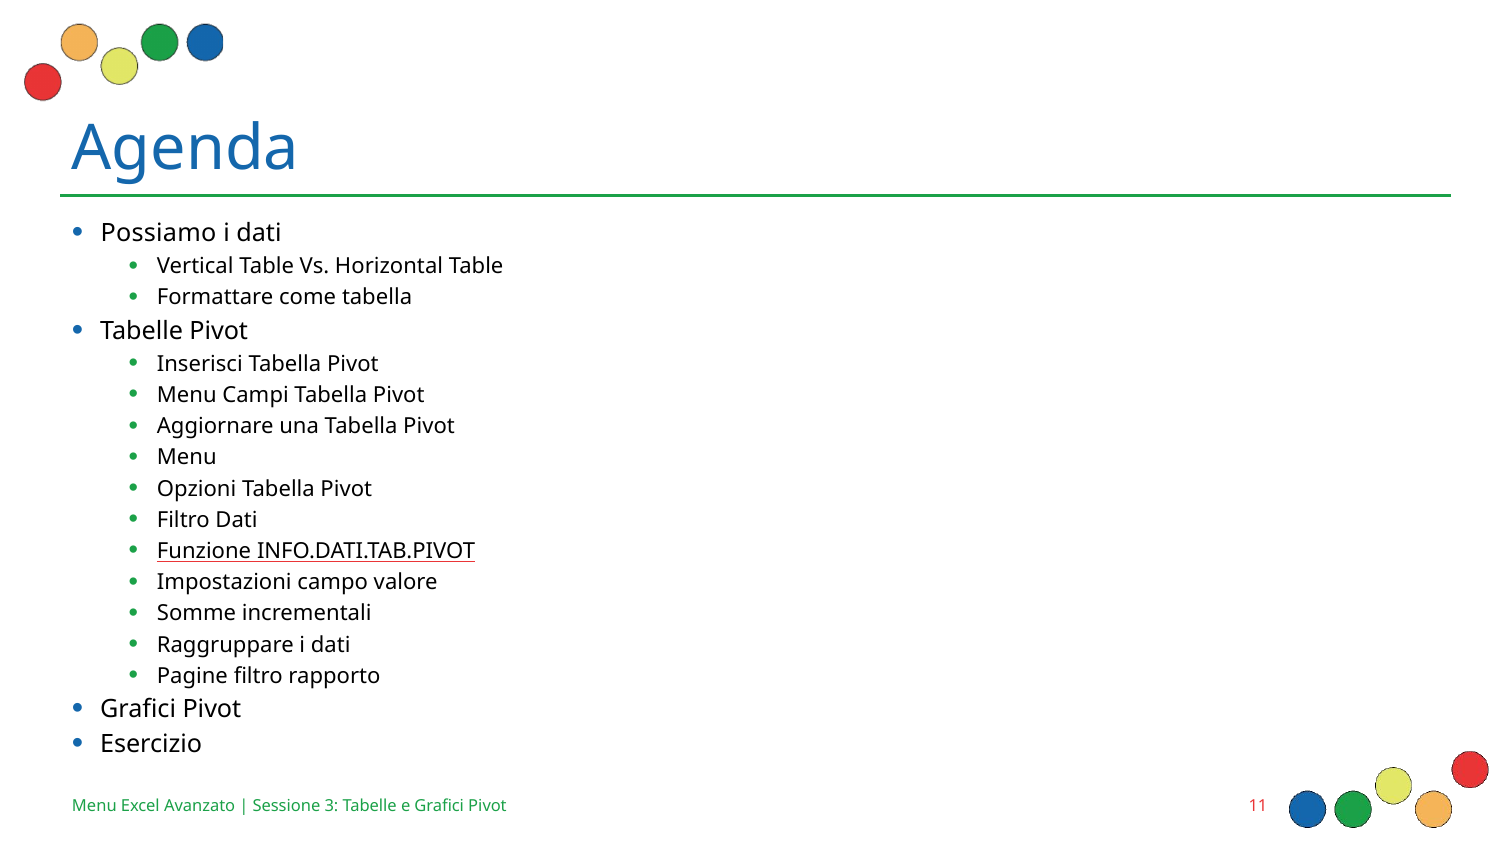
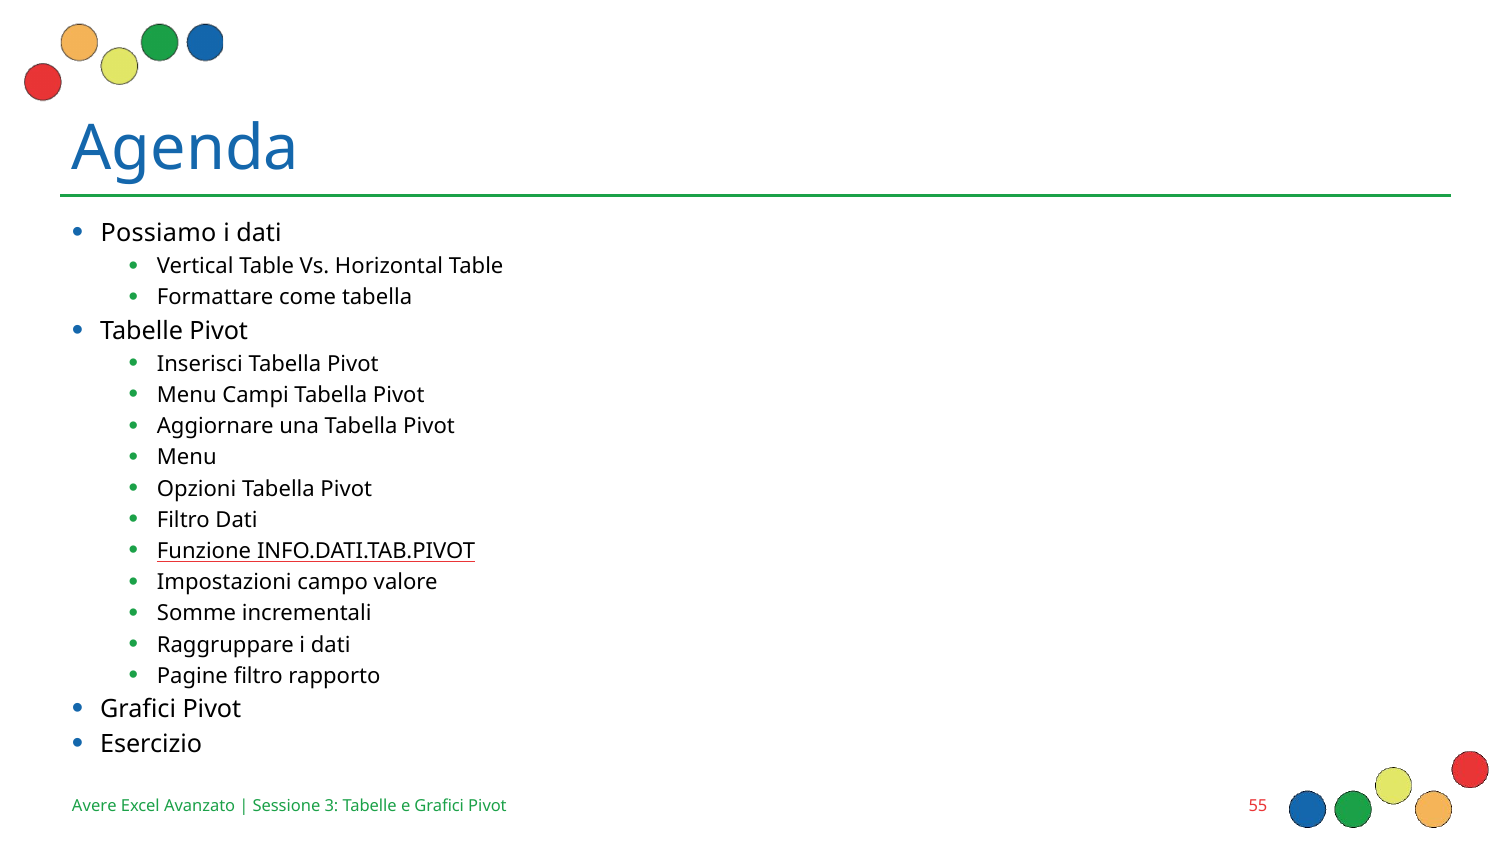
Menu at (94, 805): Menu -> Avere
11: 11 -> 55
